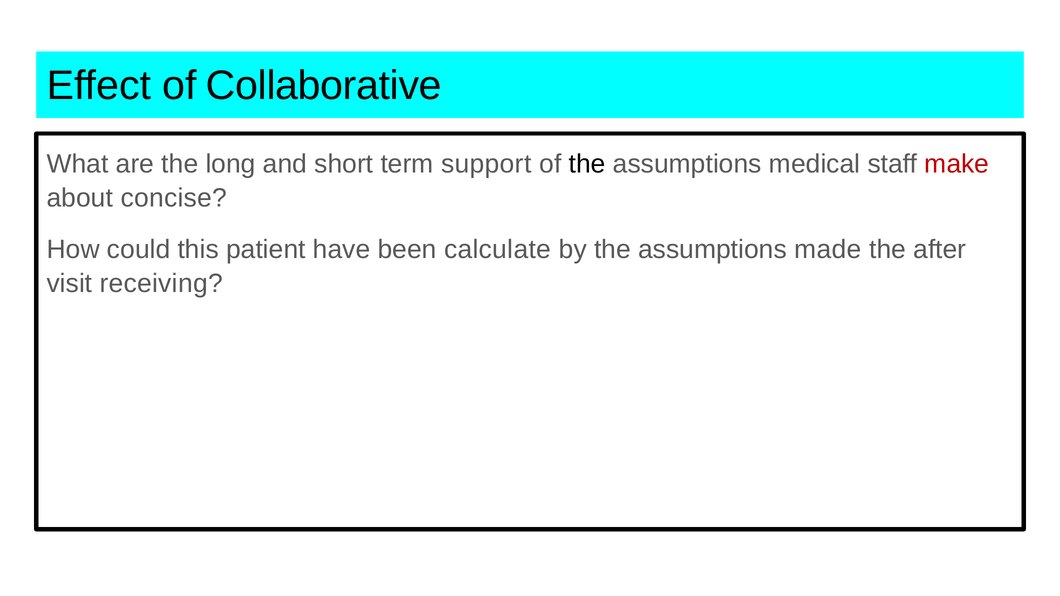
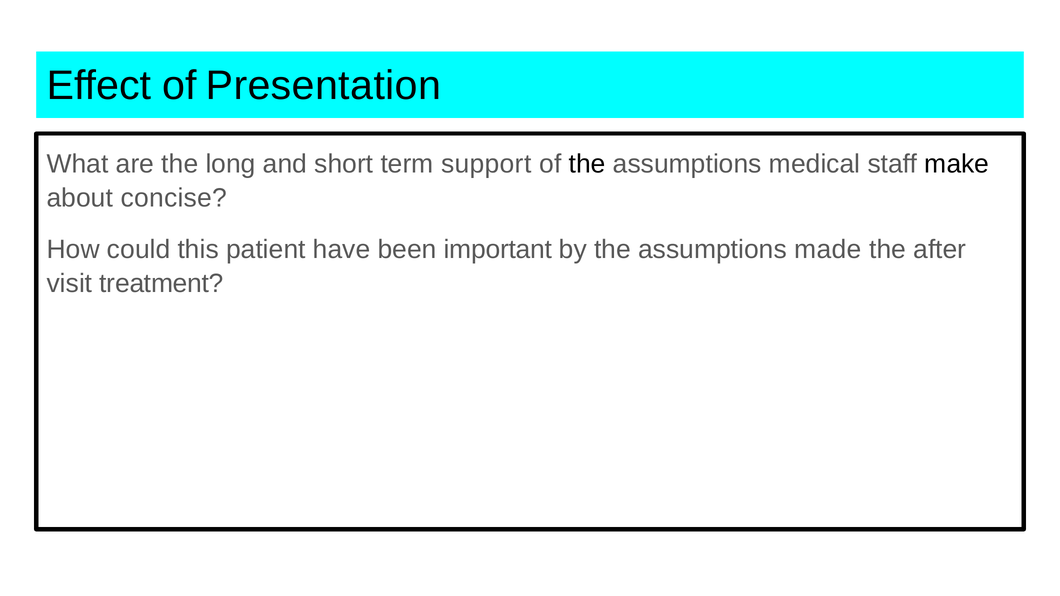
Collaborative: Collaborative -> Presentation
make colour: red -> black
calculate: calculate -> important
receiving: receiving -> treatment
